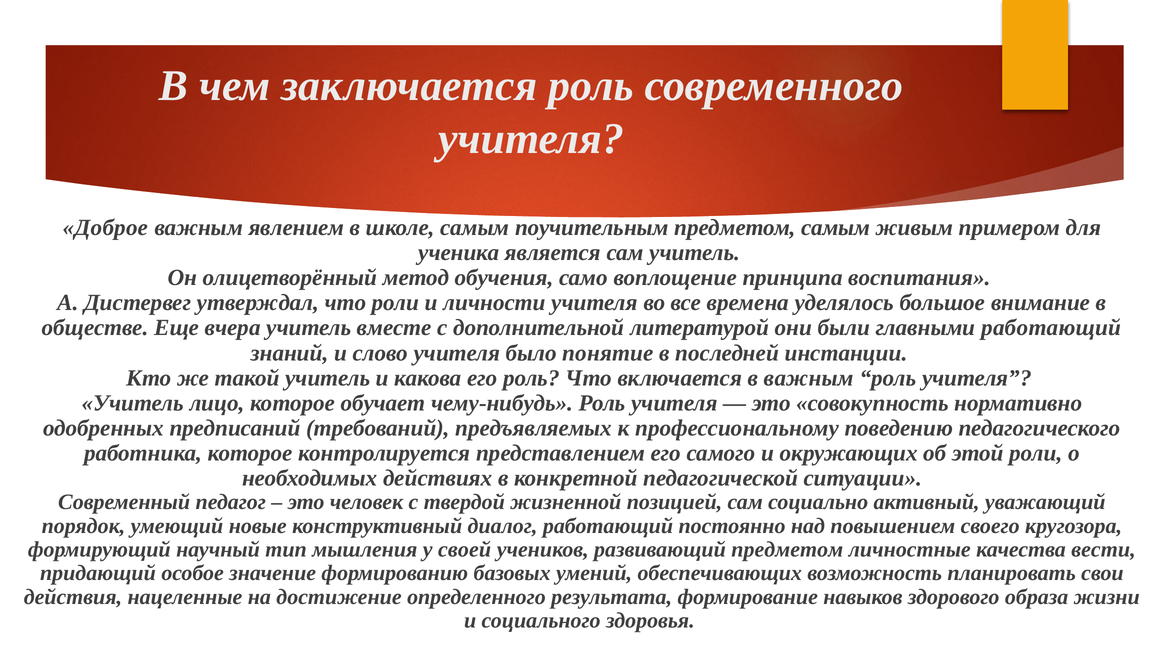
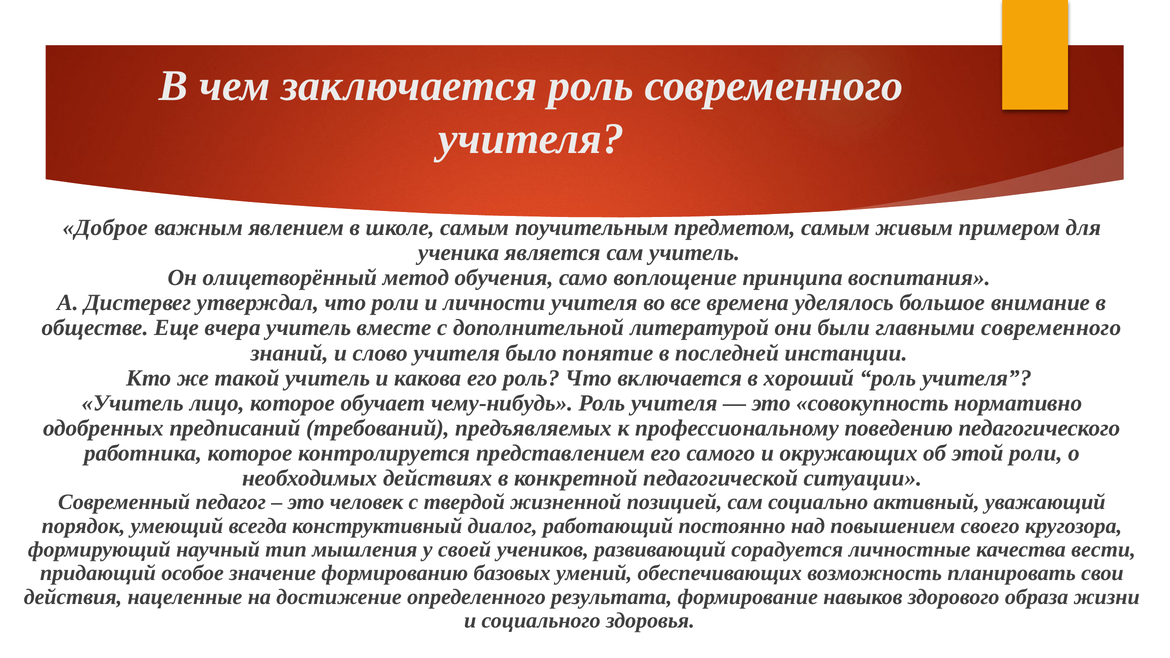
главными работающий: работающий -> современного
в важным: важным -> хороший
новые: новые -> всегда
развивающий предметом: предметом -> сорадуется
